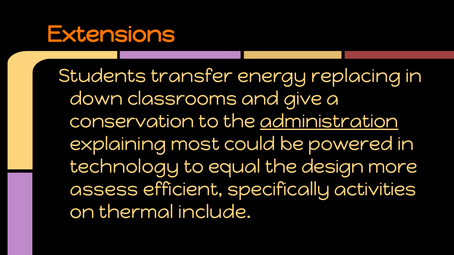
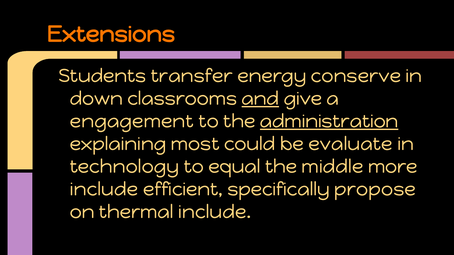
replacing: replacing -> conserve
and underline: none -> present
conservation: conservation -> engagement
powered: powered -> evaluate
design: design -> middle
assess at (104, 190): assess -> include
activities: activities -> propose
